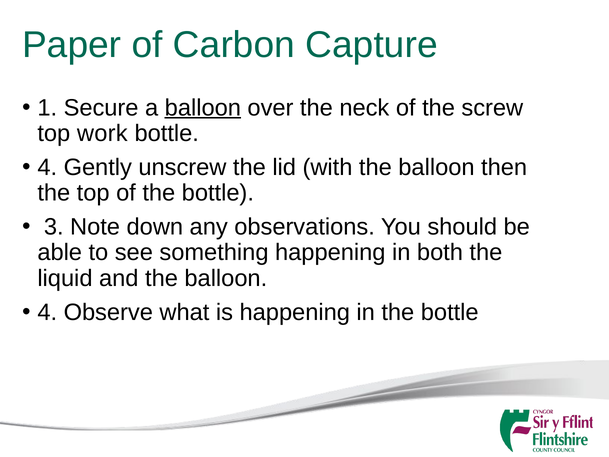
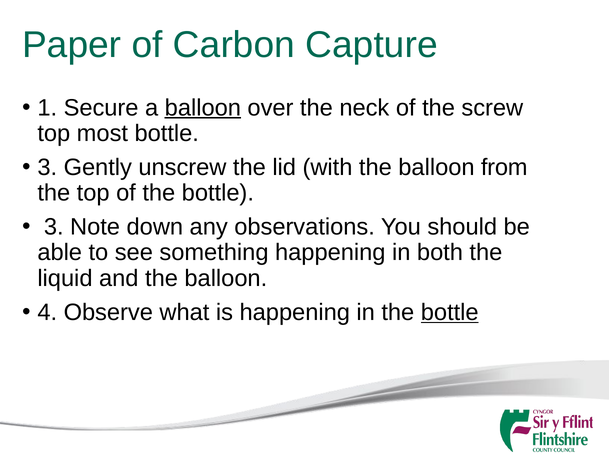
work: work -> most
4 at (47, 167): 4 -> 3
then: then -> from
bottle at (450, 312) underline: none -> present
